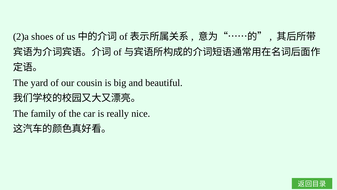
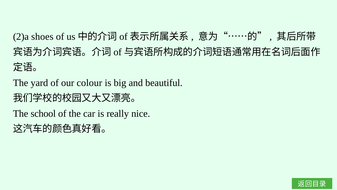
cousin: cousin -> colour
family: family -> school
